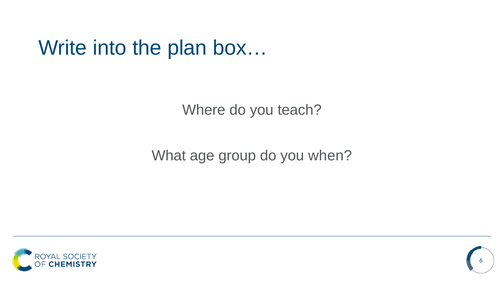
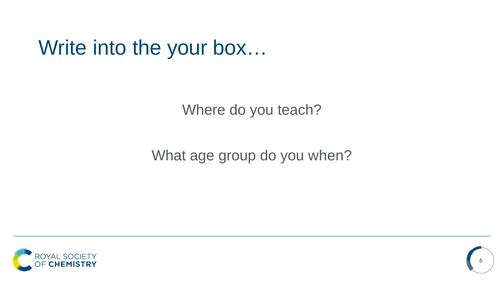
plan: plan -> your
